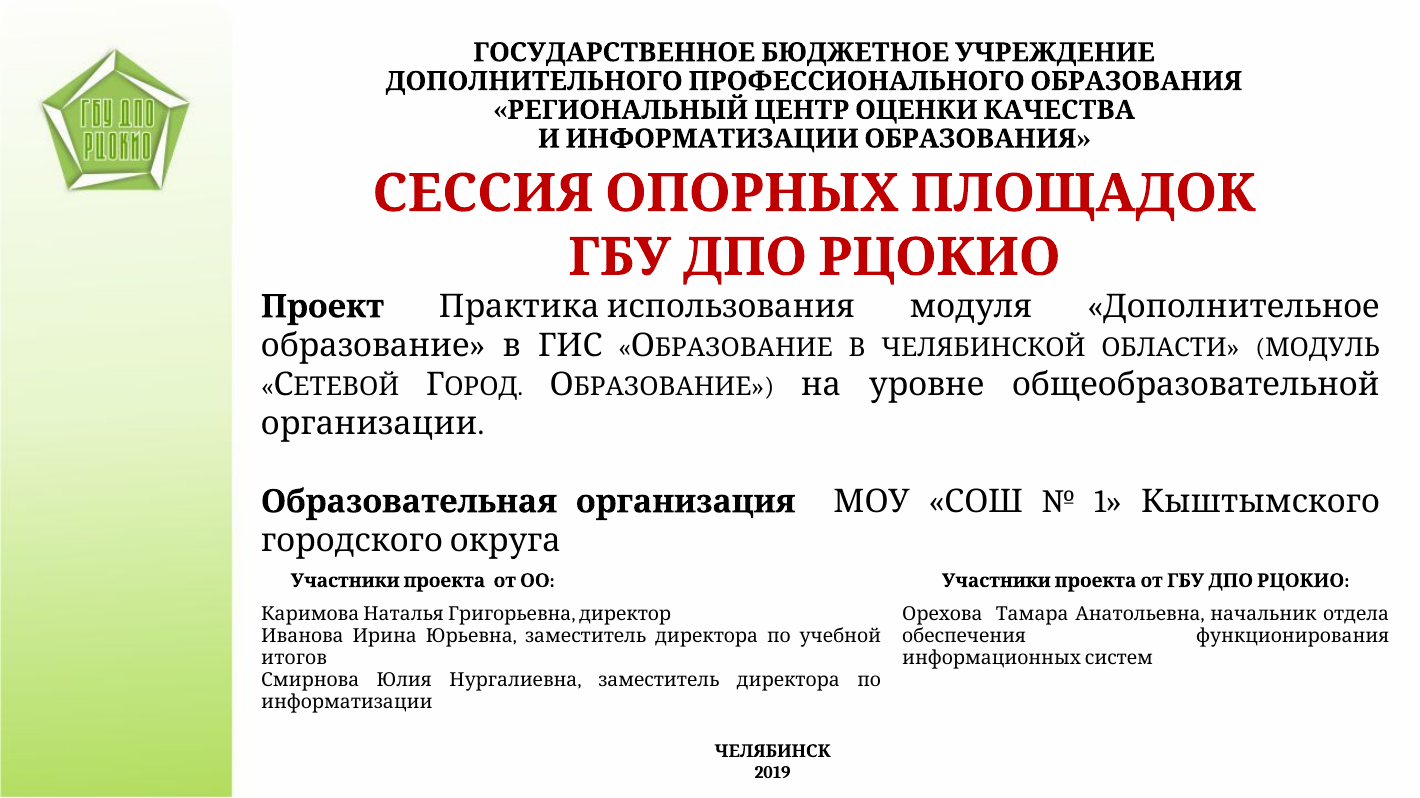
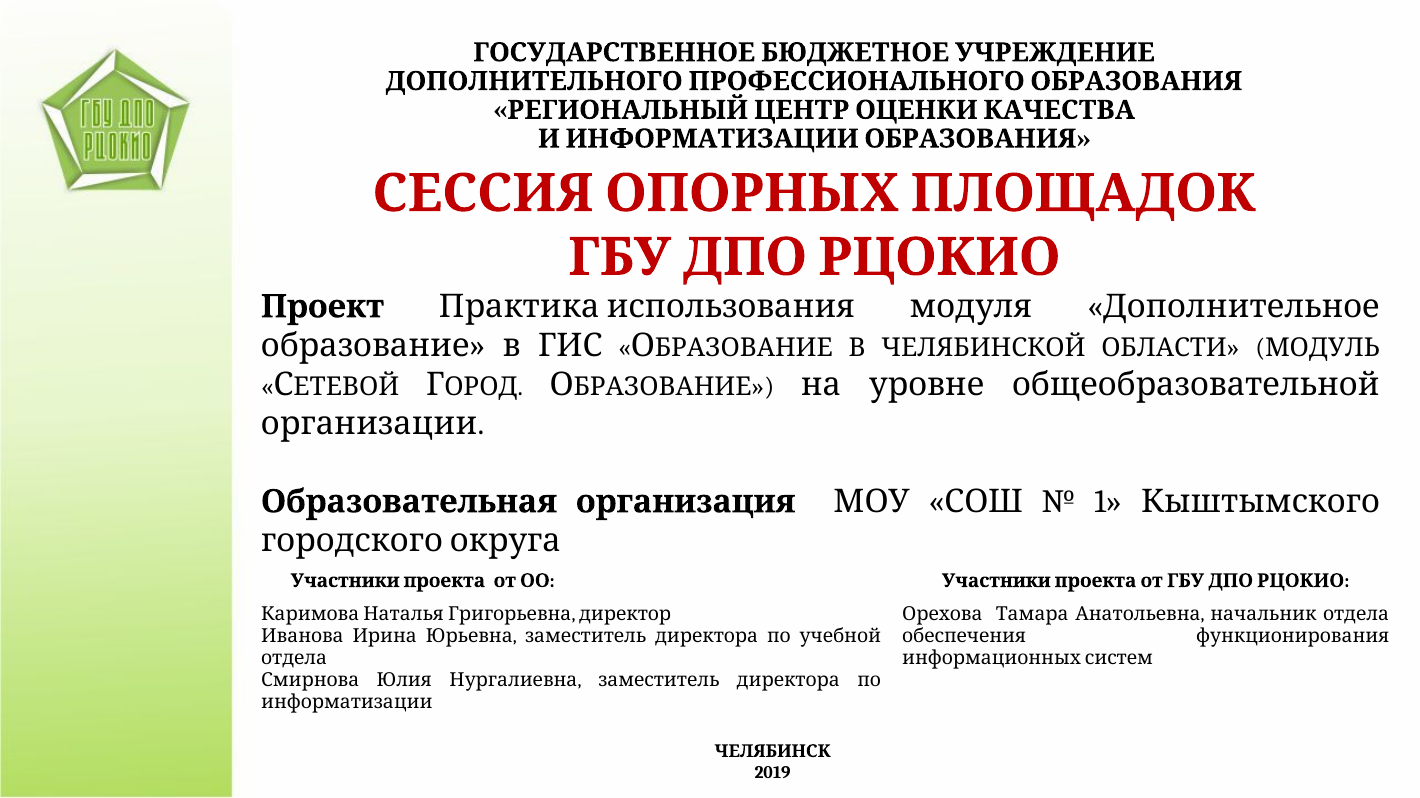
итогов at (294, 659): итогов -> отдела
